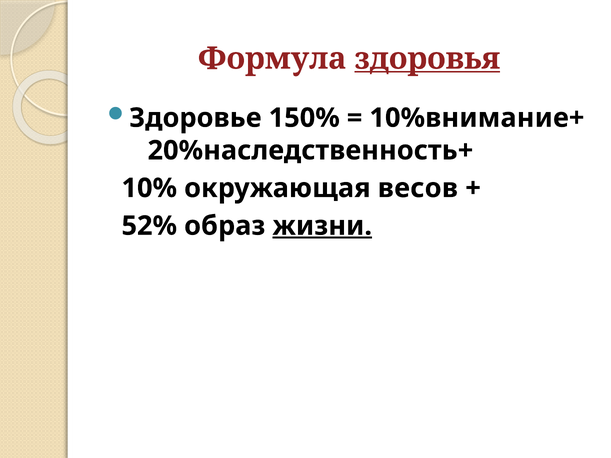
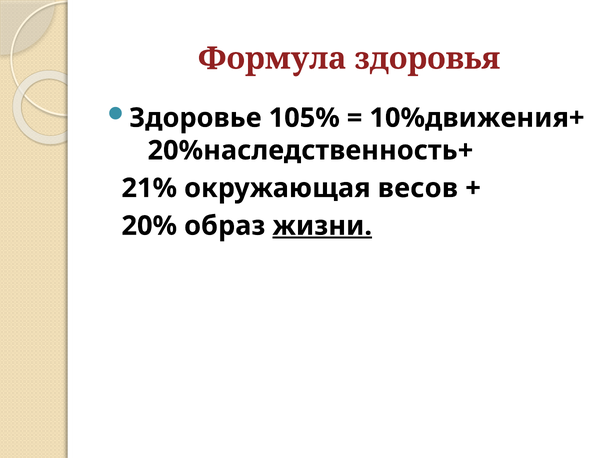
здоровья underline: present -> none
150%: 150% -> 105%
10%внимание+: 10%внимание+ -> 10%движения+
10%: 10% -> 21%
52%: 52% -> 20%
